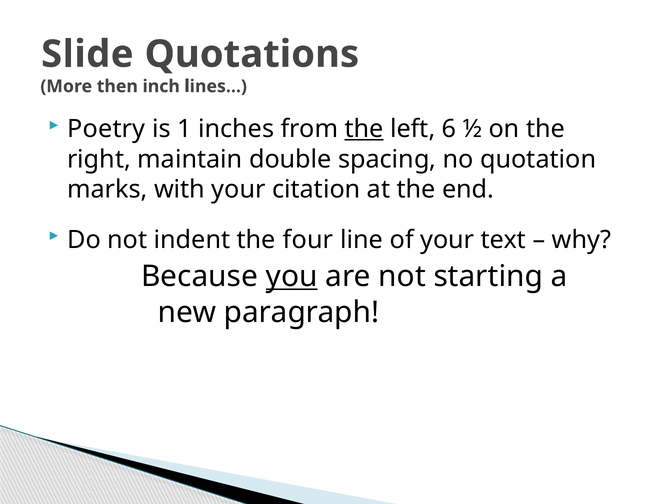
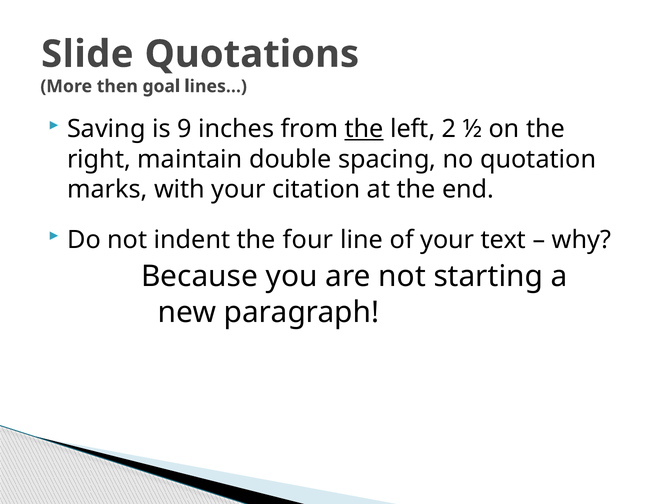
inch: inch -> goal
Poetry: Poetry -> Saving
1: 1 -> 9
6: 6 -> 2
you underline: present -> none
